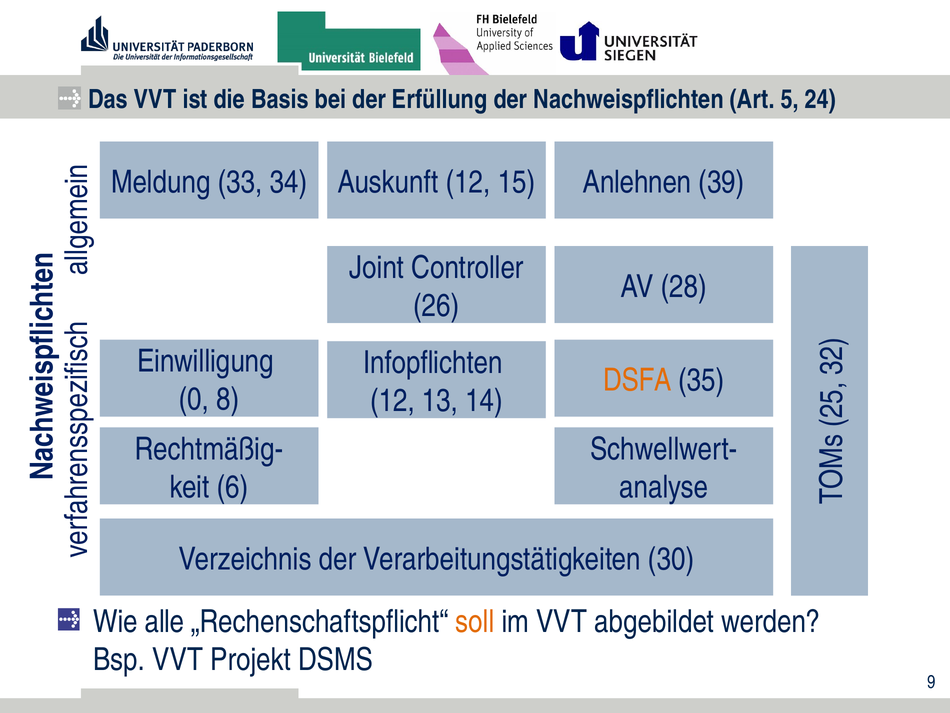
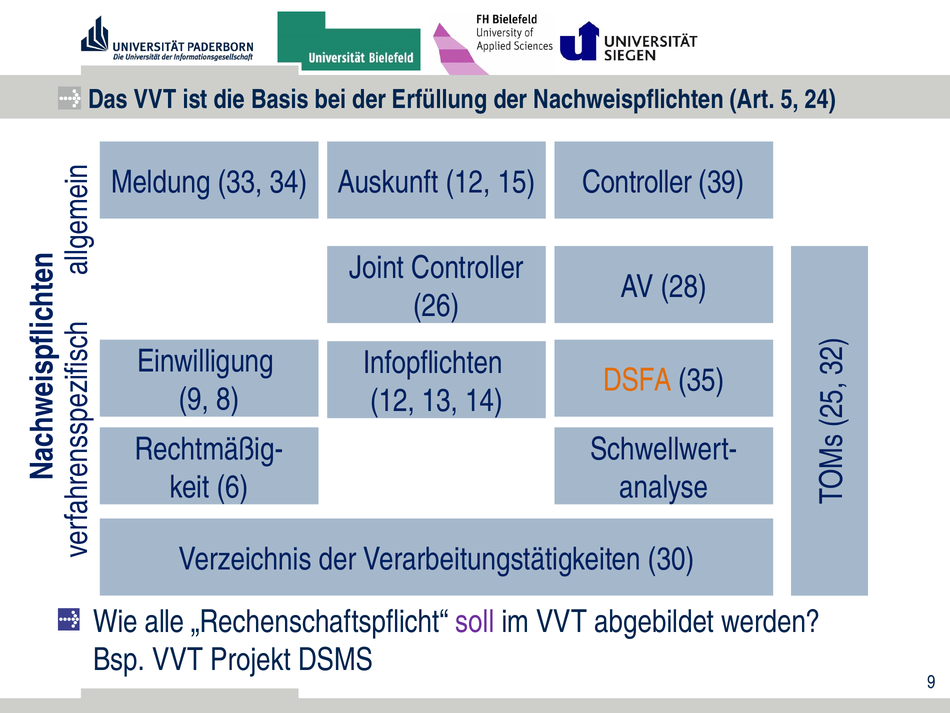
Anlehnen at (637, 182): Anlehnen -> Controller
0 at (194, 399): 0 -> 9
soll colour: orange -> purple
